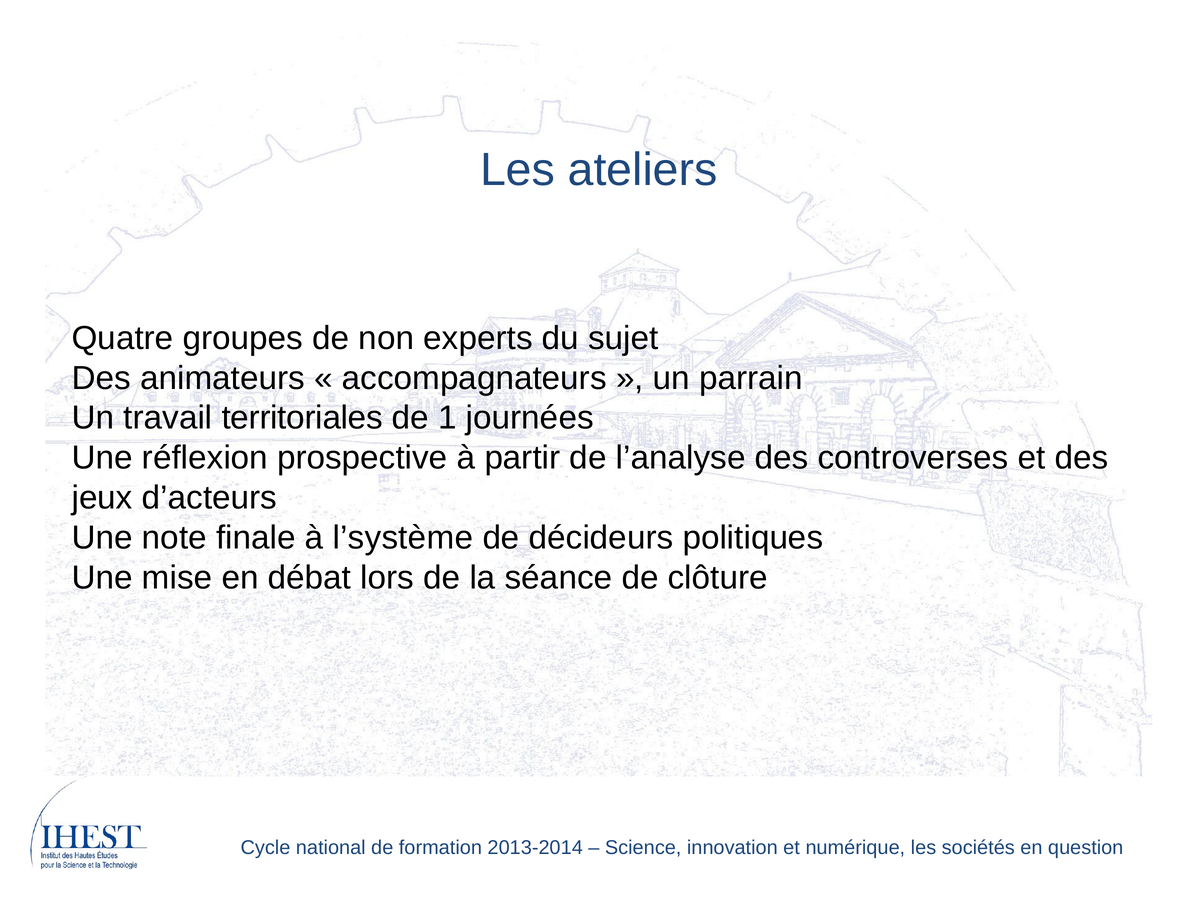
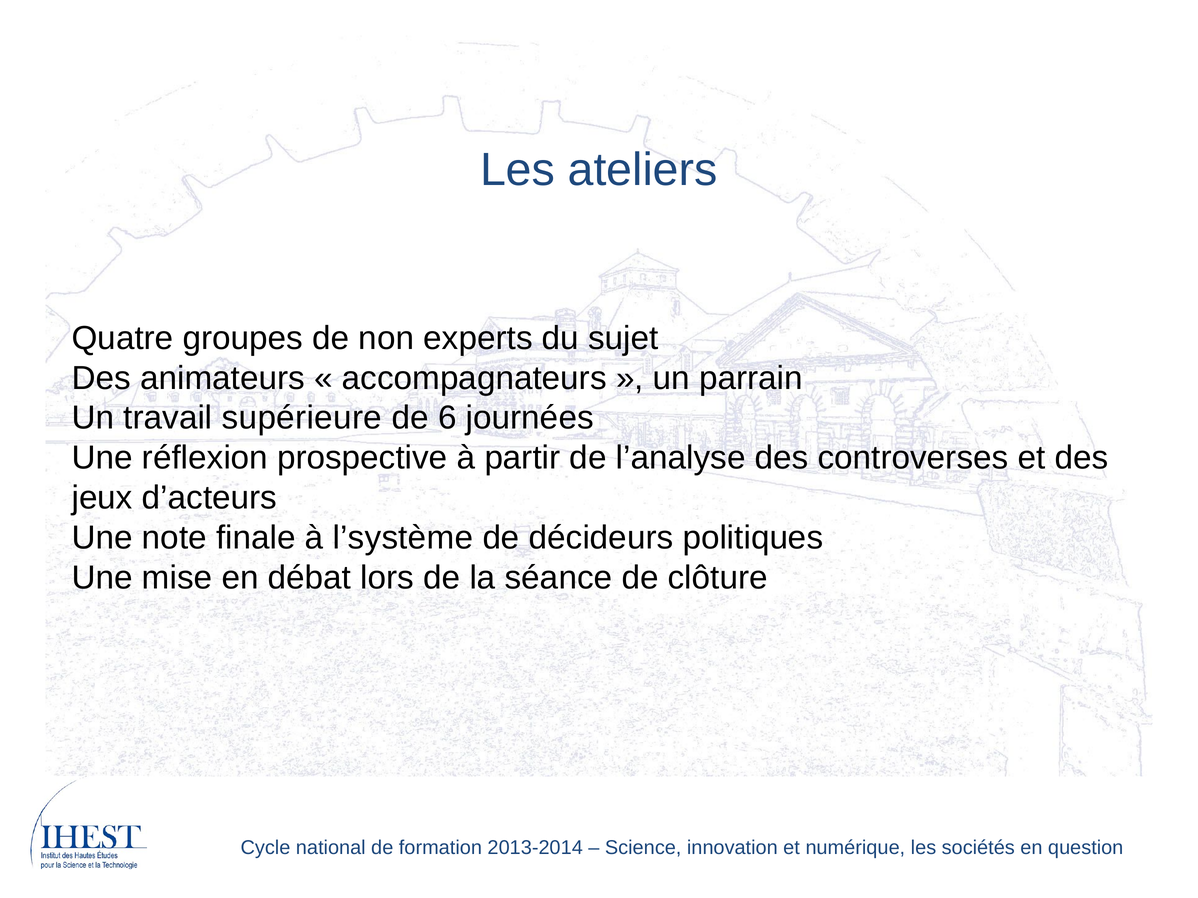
territoriales: territoriales -> supérieure
1: 1 -> 6
